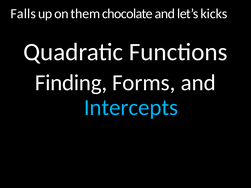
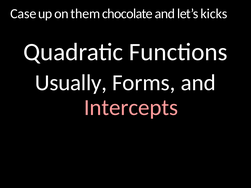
Falls: Falls -> Case
Finding: Finding -> Usually
Intercepts colour: light blue -> pink
